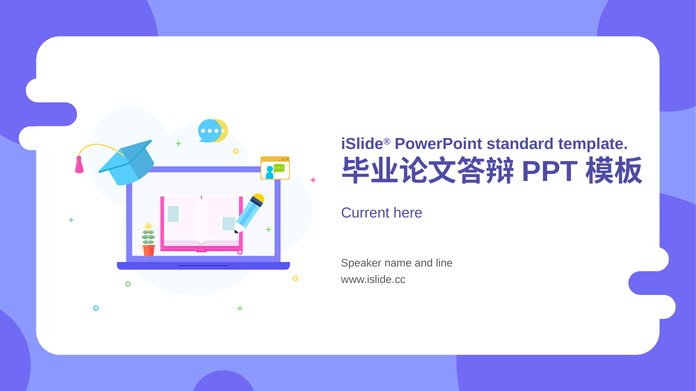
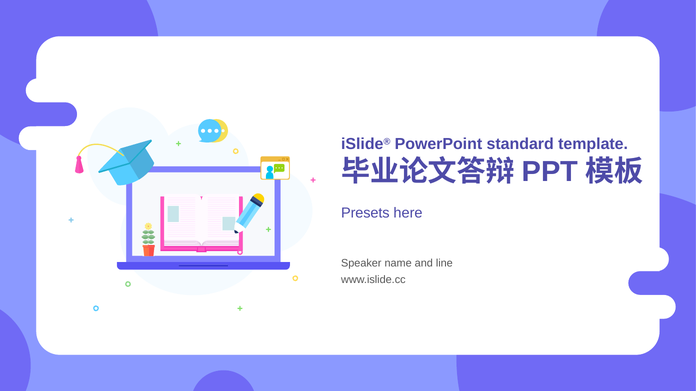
Current: Current -> Presets
